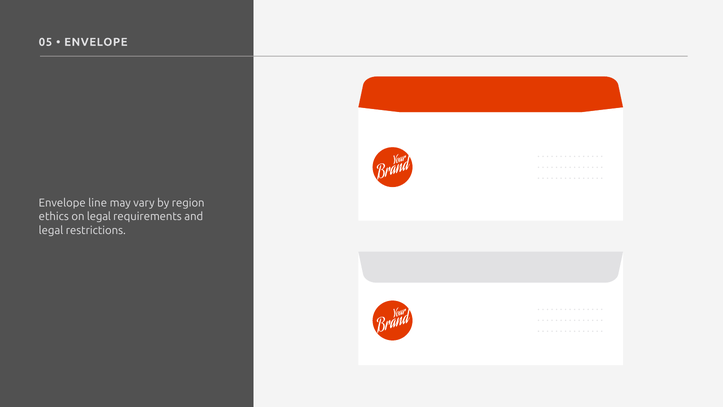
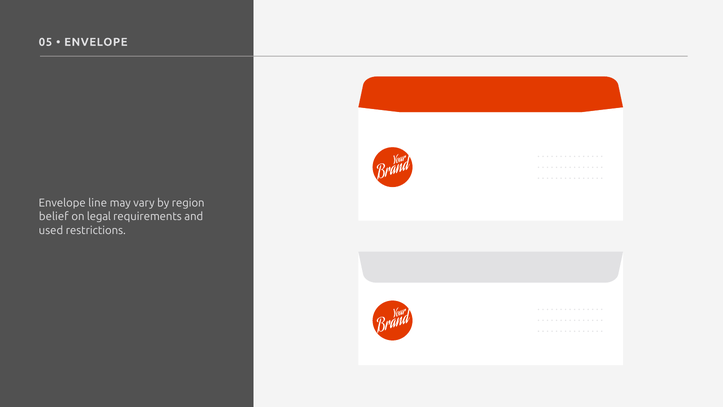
ethics: ethics -> belief
legal at (51, 230): legal -> used
